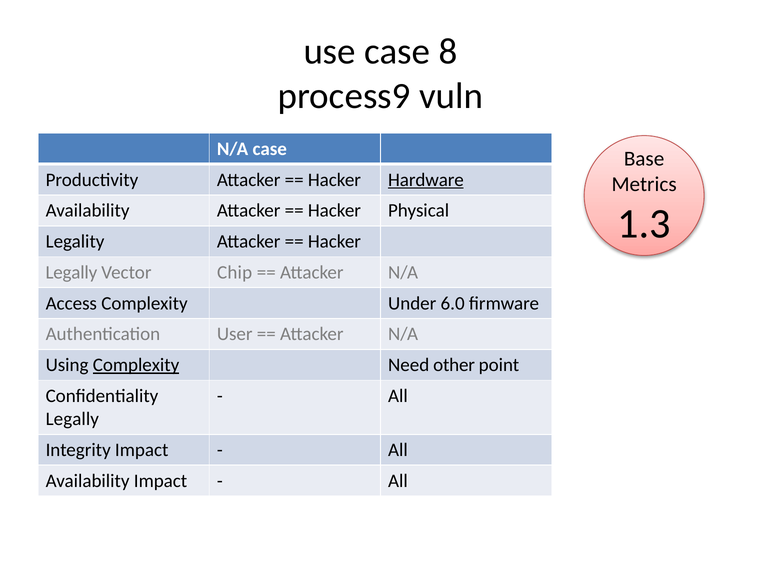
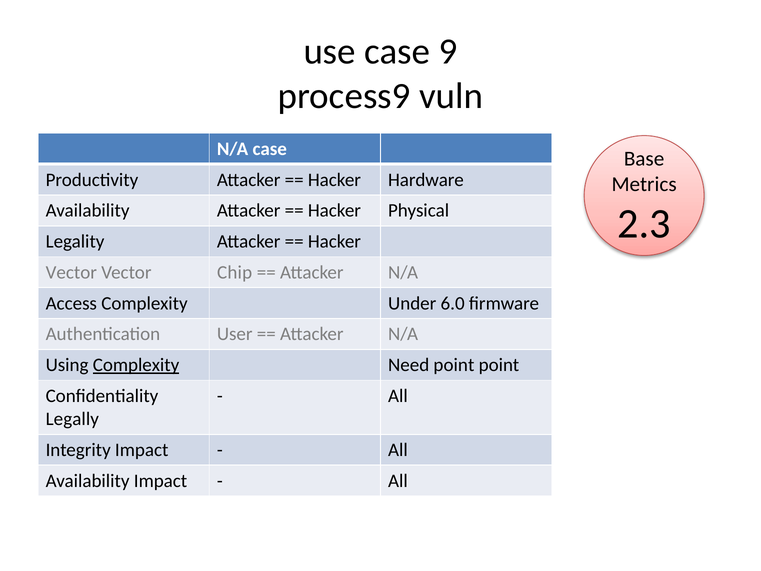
8: 8 -> 9
Hardware underline: present -> none
1.3: 1.3 -> 2.3
Legally at (71, 272): Legally -> Vector
Need other: other -> point
